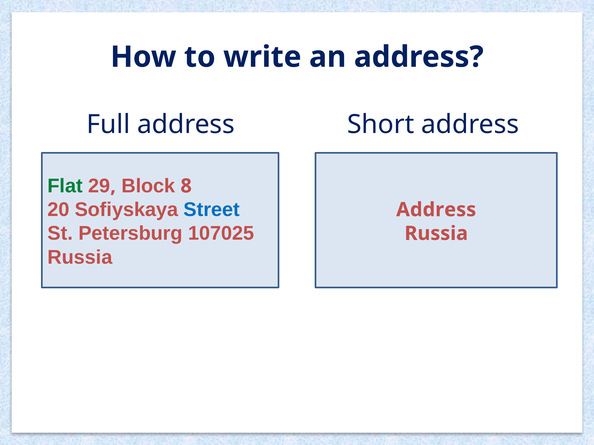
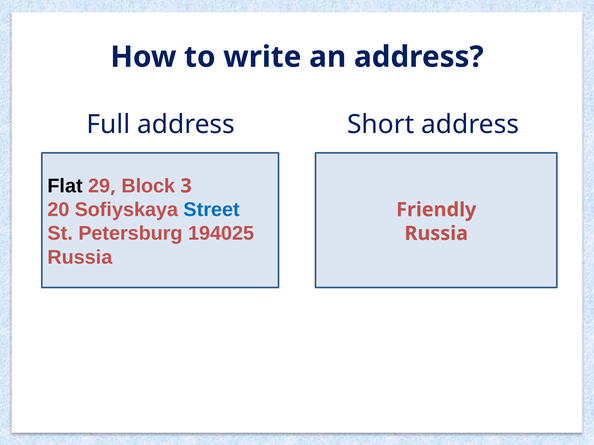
Flat colour: green -> black
8: 8 -> 3
Address at (436, 210): Address -> Friendly
107025: 107025 -> 194025
